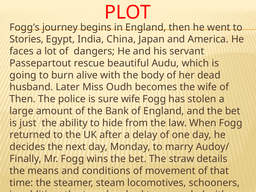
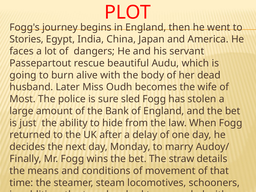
Then at (23, 99): Then -> Most
sure wife: wife -> sled
